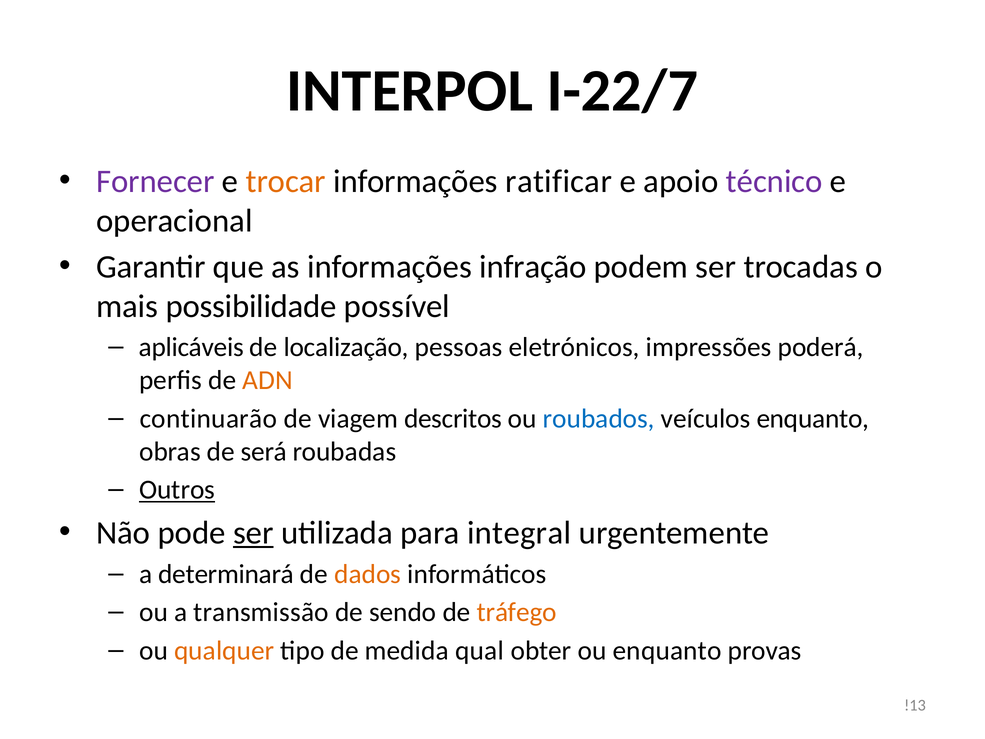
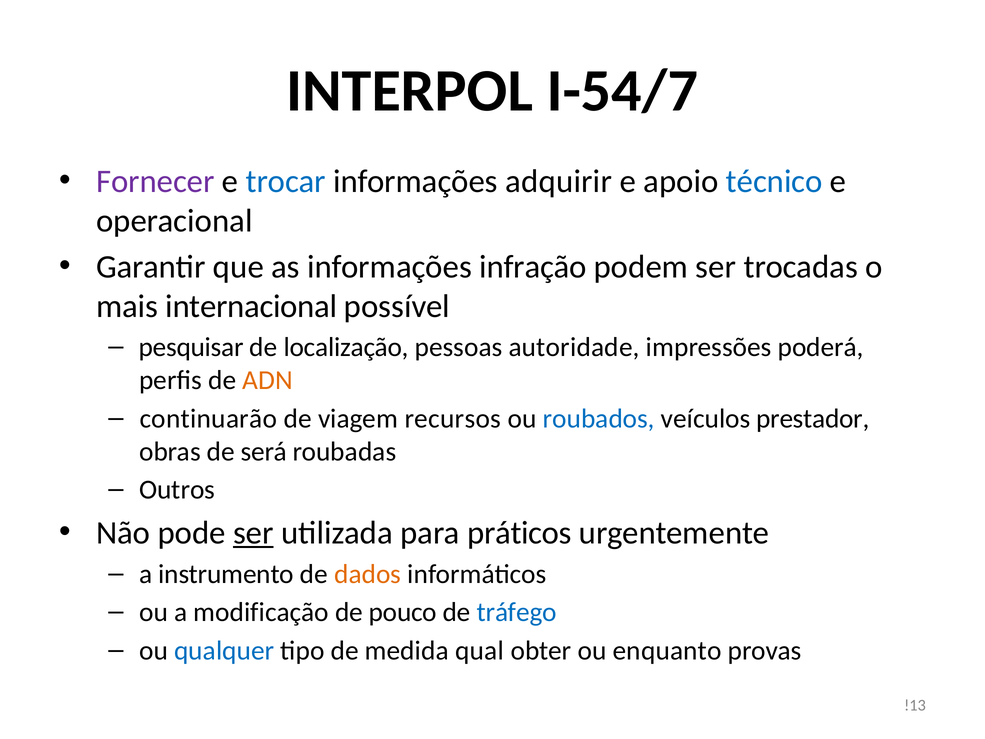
I-22/7: I-22/7 -> I-54/7
trocar colour: orange -> blue
ratificar: ratificar -> adquirir
técnico colour: purple -> blue
possibilidade: possibilidade -> internacional
aplicáveis: aplicáveis -> pesquisar
eletrónicos: eletrónicos -> autoridade
descritos: descritos -> recursos
veículos enquanto: enquanto -> prestador
Outros underline: present -> none
integral: integral -> práticos
determinará: determinará -> instrumento
transmissão: transmissão -> modificação
sendo: sendo -> pouco
tráfego colour: orange -> blue
qualquer colour: orange -> blue
